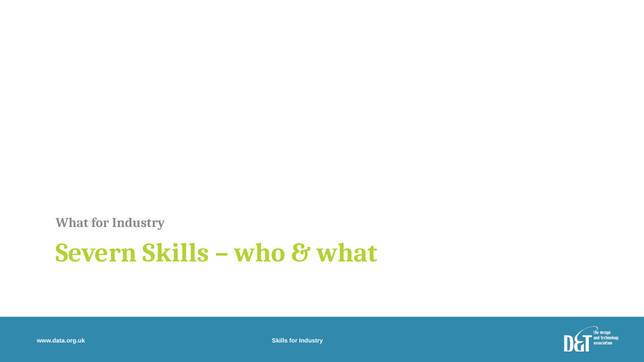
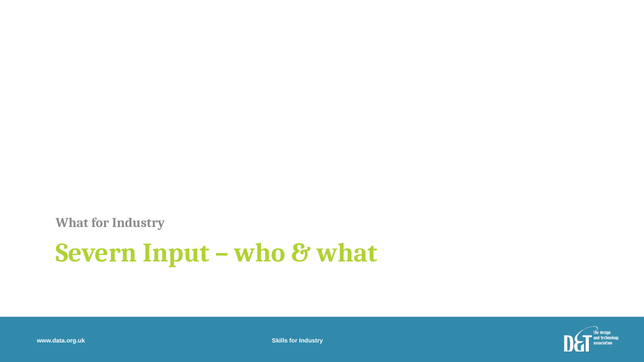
Severn Skills: Skills -> Input
